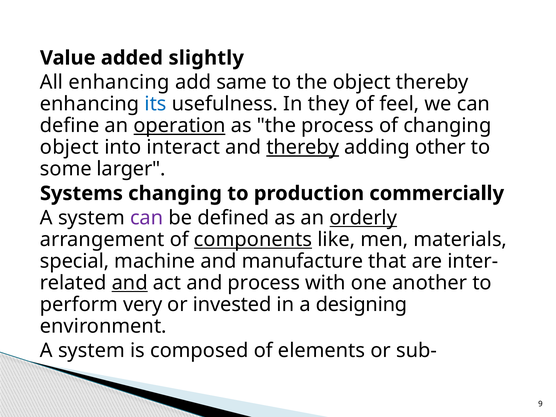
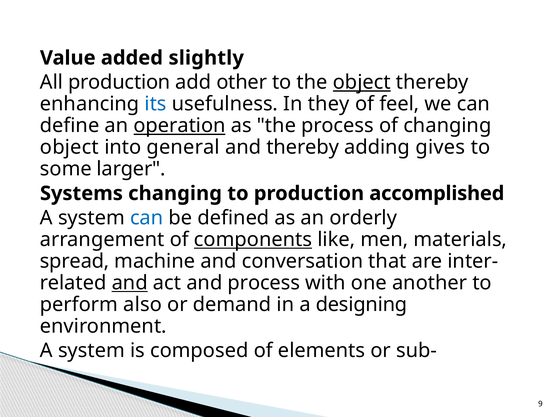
All enhancing: enhancing -> production
same: same -> other
object at (362, 82) underline: none -> present
interact: interact -> general
thereby at (303, 147) underline: present -> none
other: other -> gives
commercially: commercially -> accomplished
can at (147, 218) colour: purple -> blue
orderly underline: present -> none
special: special -> spread
manufacture: manufacture -> conversation
very: very -> also
invested: invested -> demand
